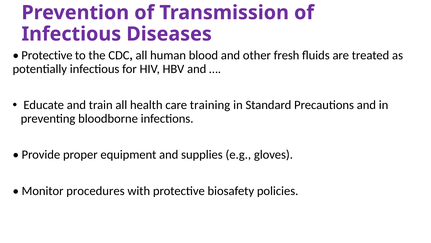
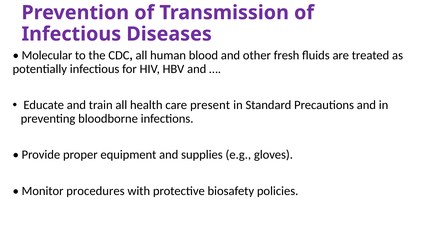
Protective at (47, 55): Protective -> Molecular
training: training -> present
